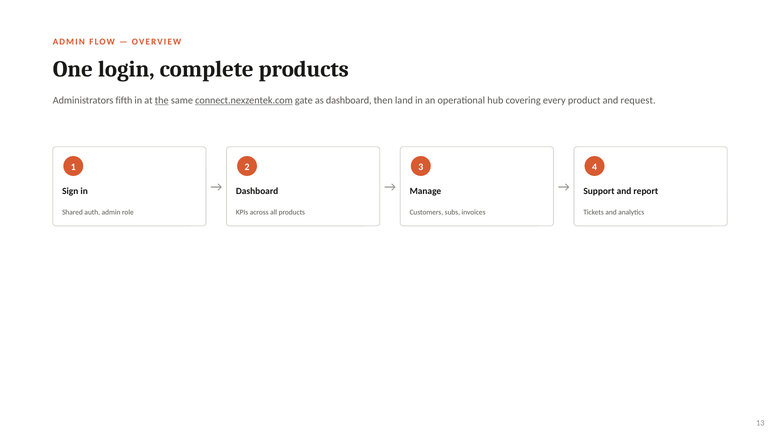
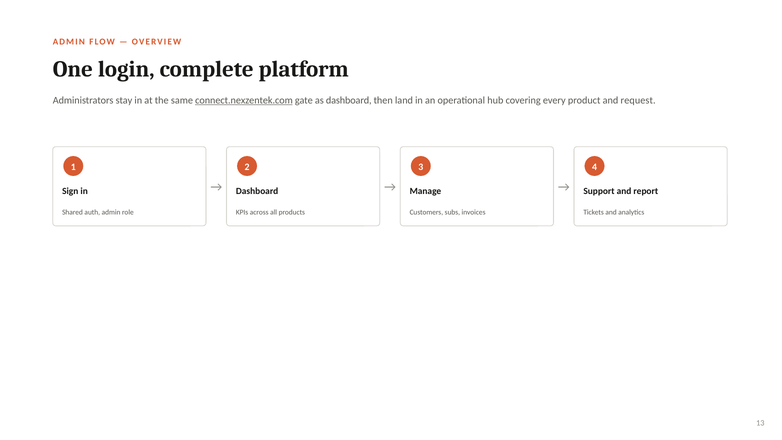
complete products: products -> platform
fifth: fifth -> stay
the underline: present -> none
